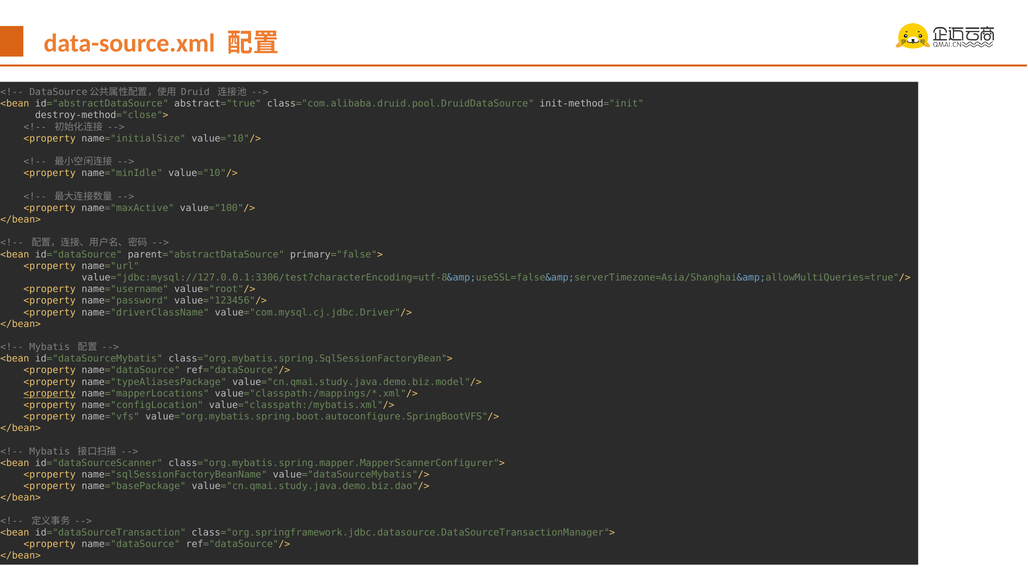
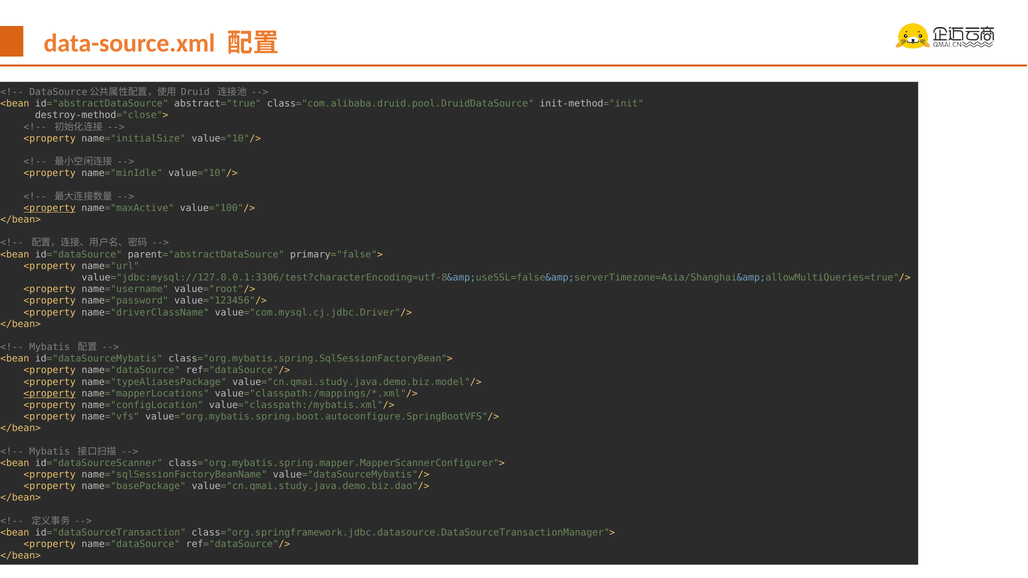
<property at (50, 208) underline: none -> present
